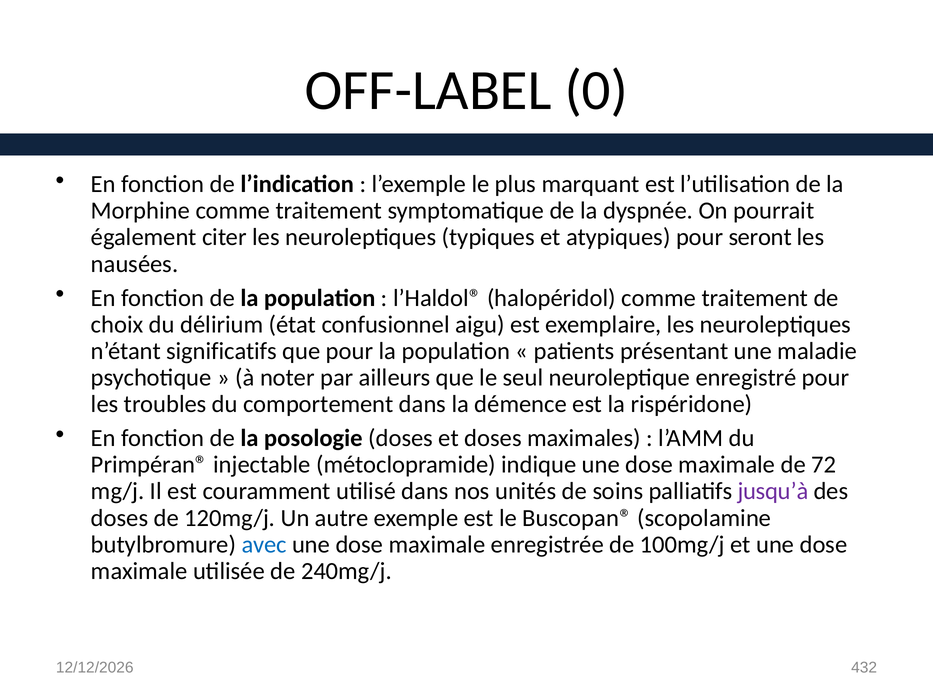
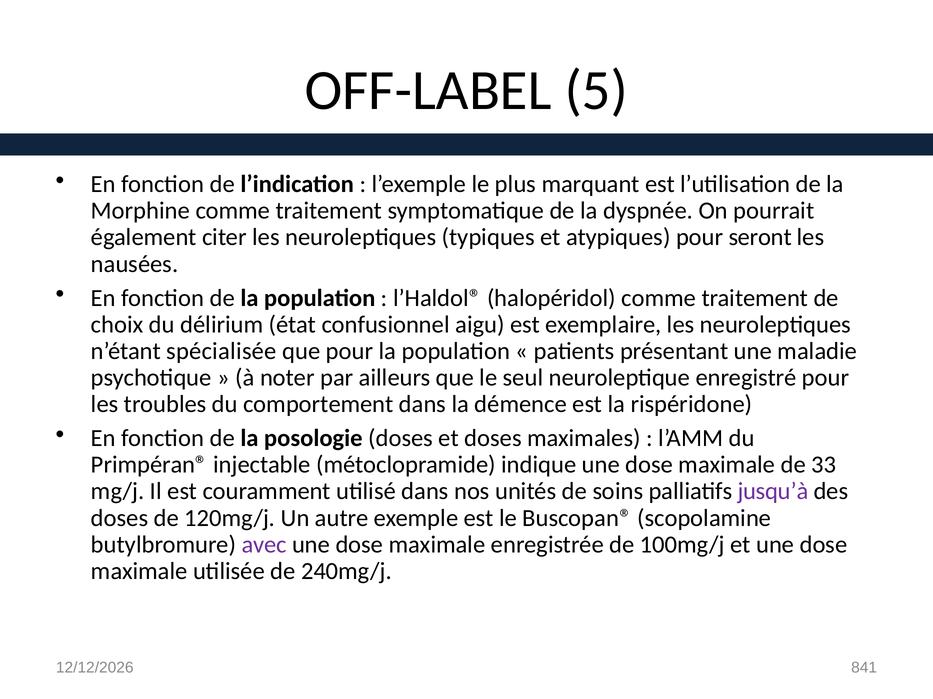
0: 0 -> 5
significatifs: significatifs -> spécialisée
72: 72 -> 33
avec colour: blue -> purple
432: 432 -> 841
